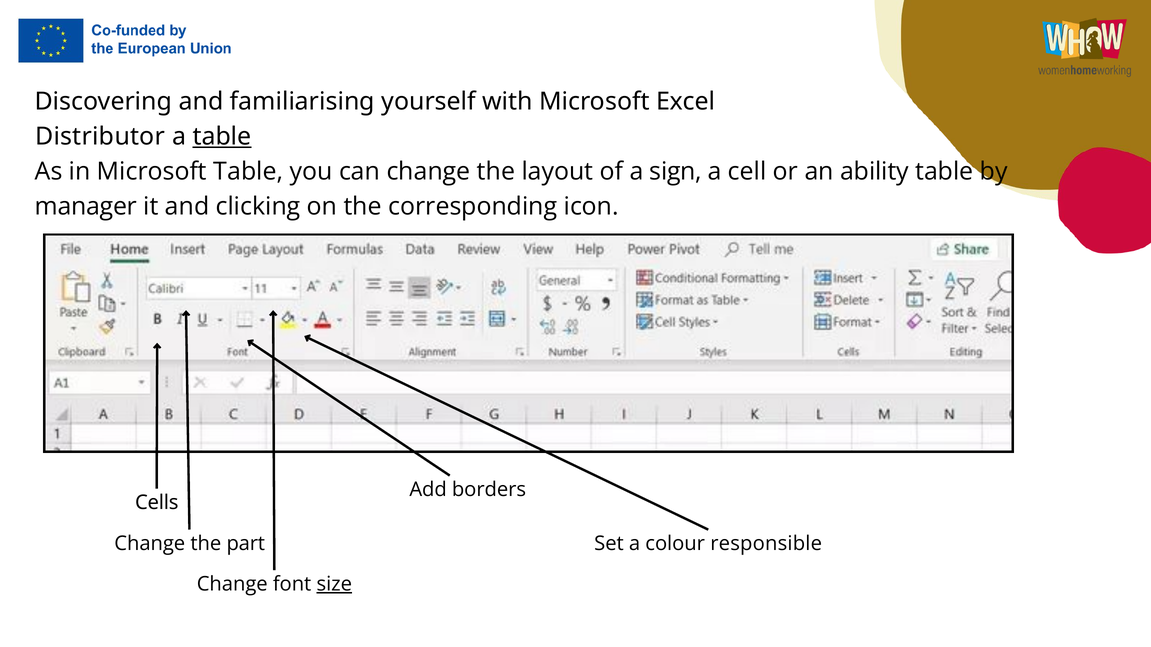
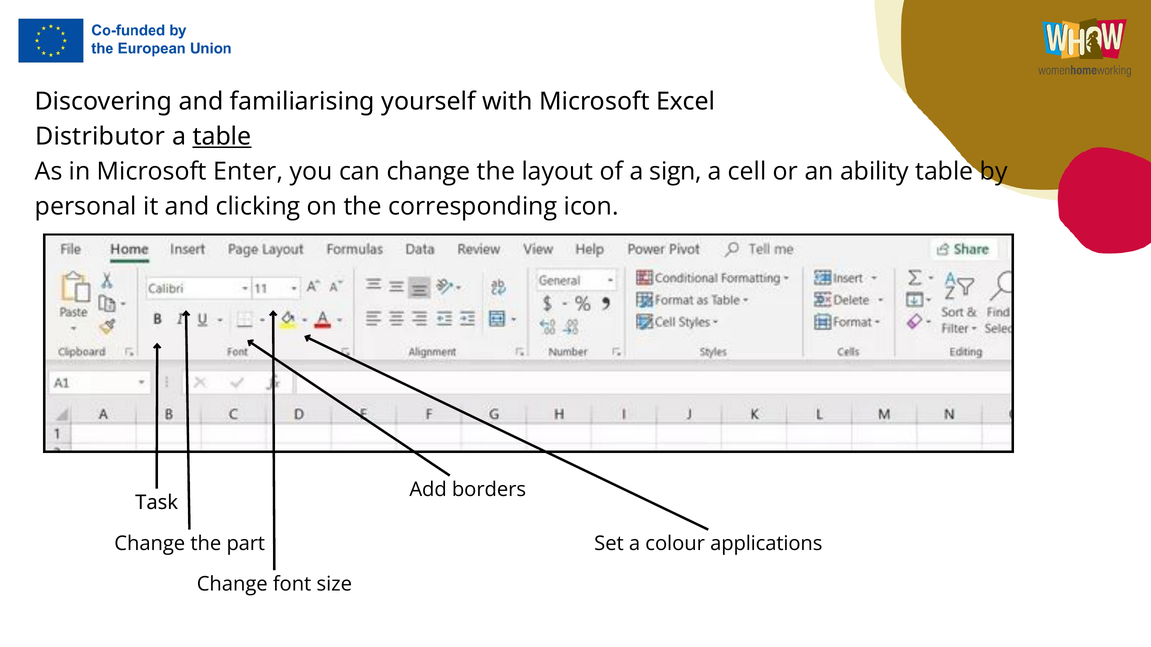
Microsoft Table: Table -> Enter
manager: manager -> personal
Cells: Cells -> Task
responsible: responsible -> applications
size underline: present -> none
